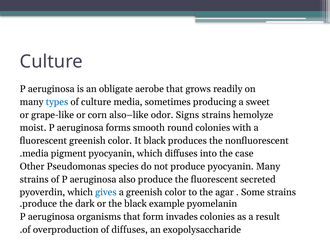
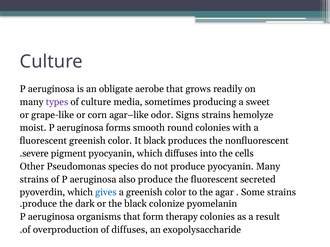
types colour: blue -> purple
also–like: also–like -> agar–like
media at (35, 154): media -> severe
case: case -> cells
example: example -> colonize
invades: invades -> therapy
